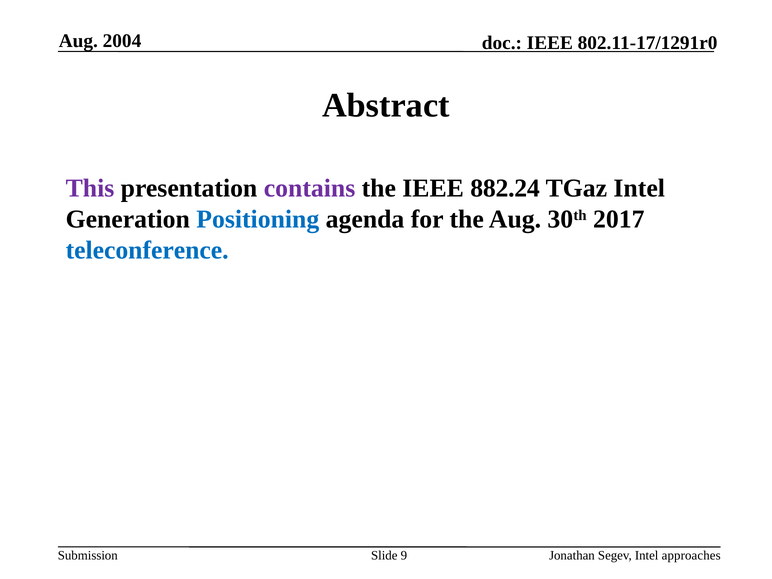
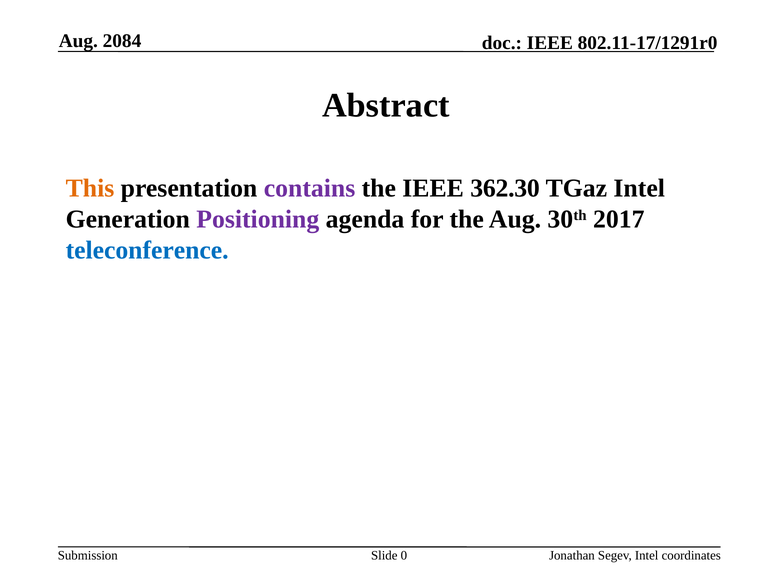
2004: 2004 -> 2084
This colour: purple -> orange
882.24: 882.24 -> 362.30
Positioning colour: blue -> purple
9: 9 -> 0
approaches: approaches -> coordinates
